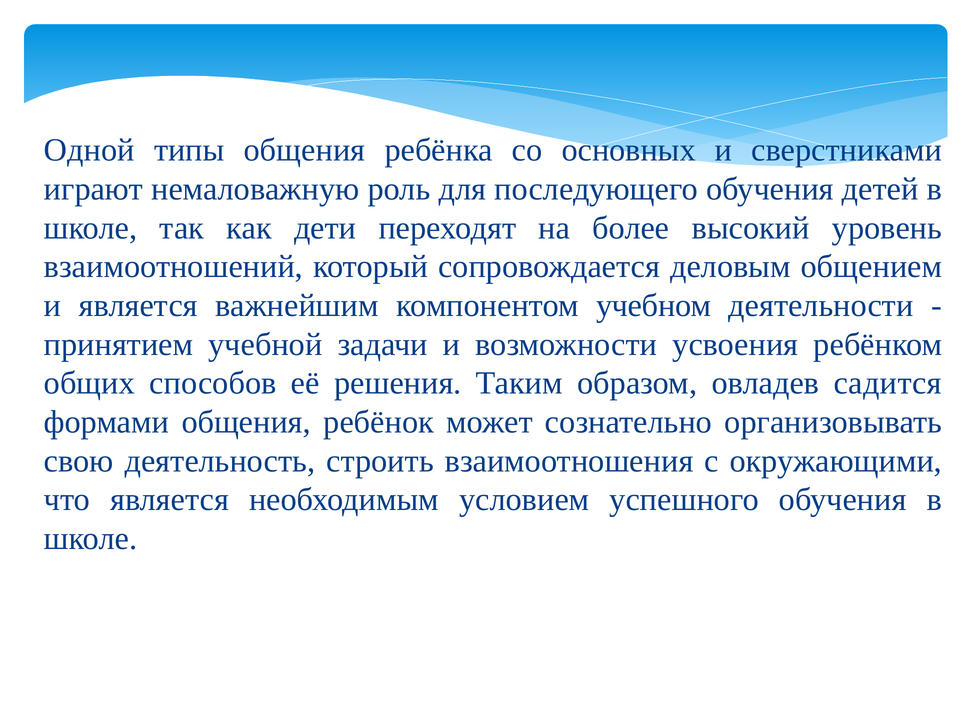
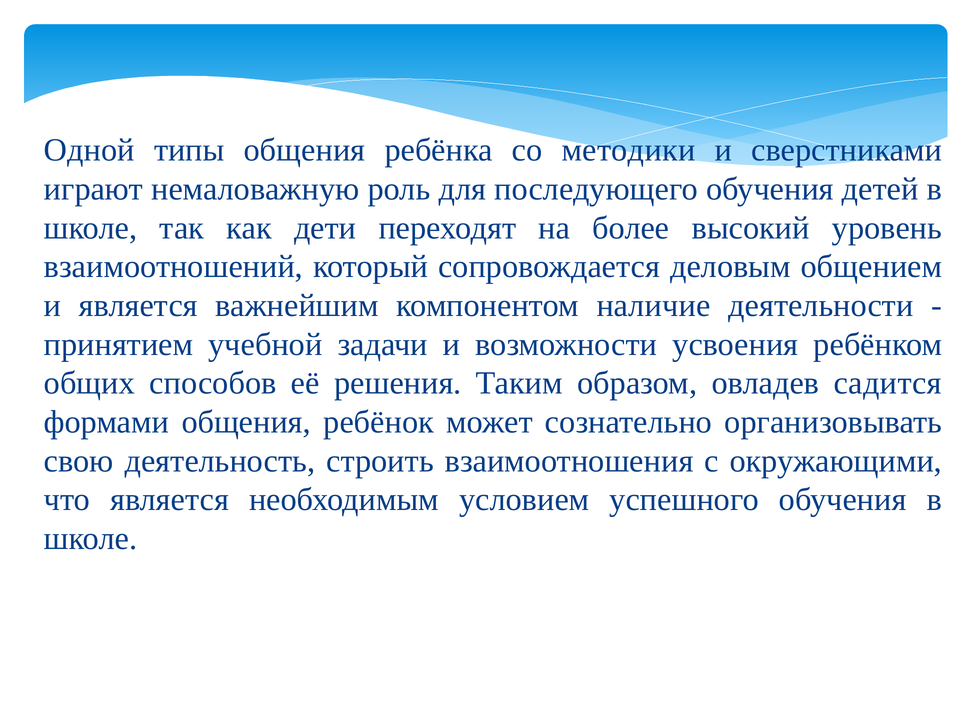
основных: основных -> методики
учебном: учебном -> наличие
